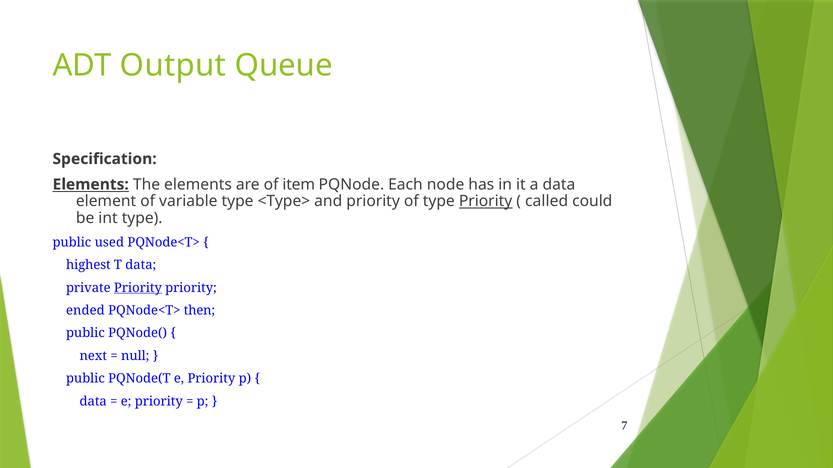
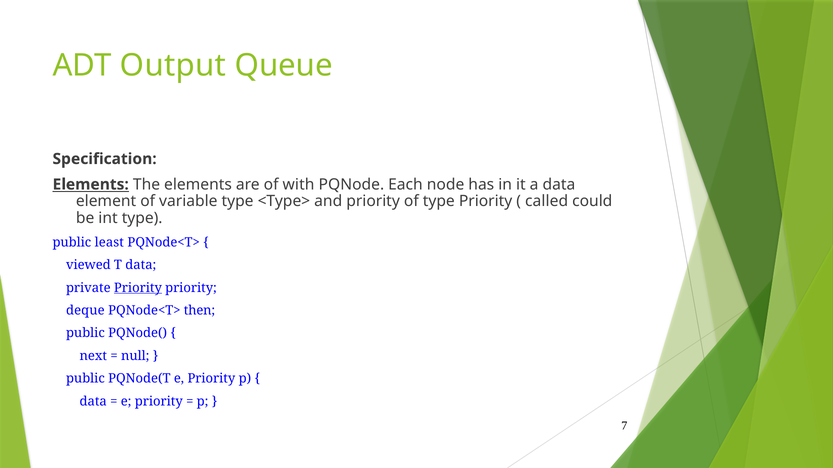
item: item -> with
Priority at (486, 202) underline: present -> none
used: used -> least
highest: highest -> viewed
ended: ended -> deque
